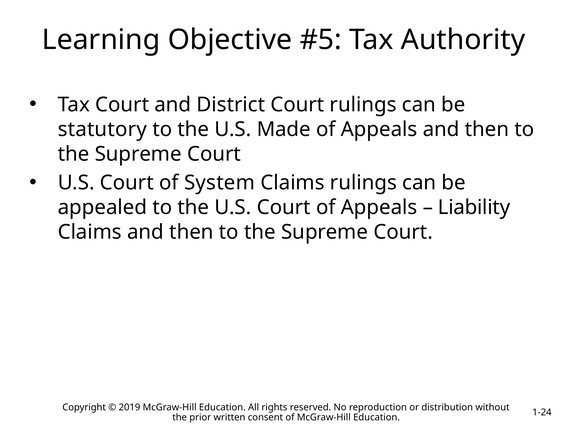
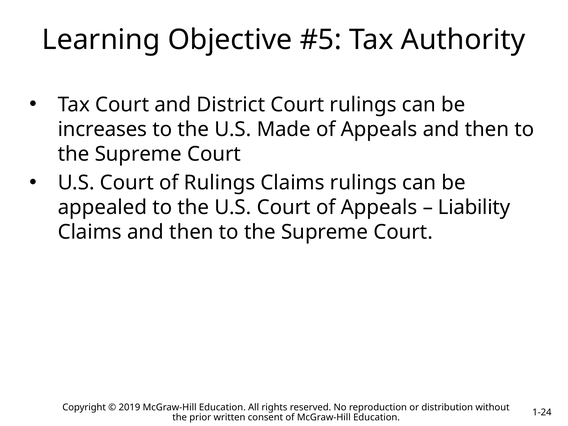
statutory: statutory -> increases
of System: System -> Rulings
